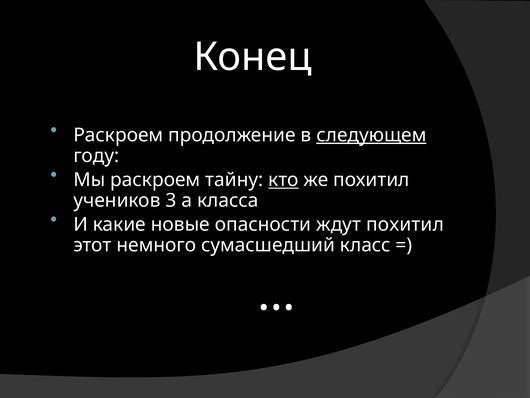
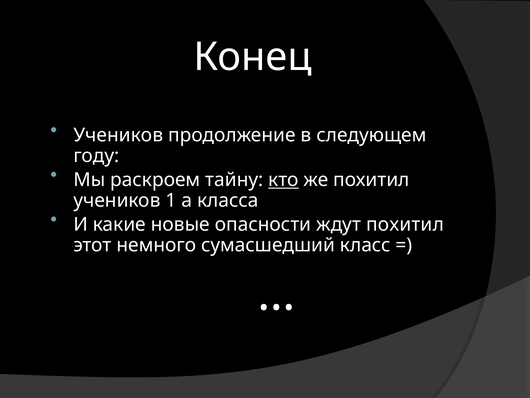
Раскроем at (118, 135): Раскроем -> Учеников
следующем underline: present -> none
3: 3 -> 1
